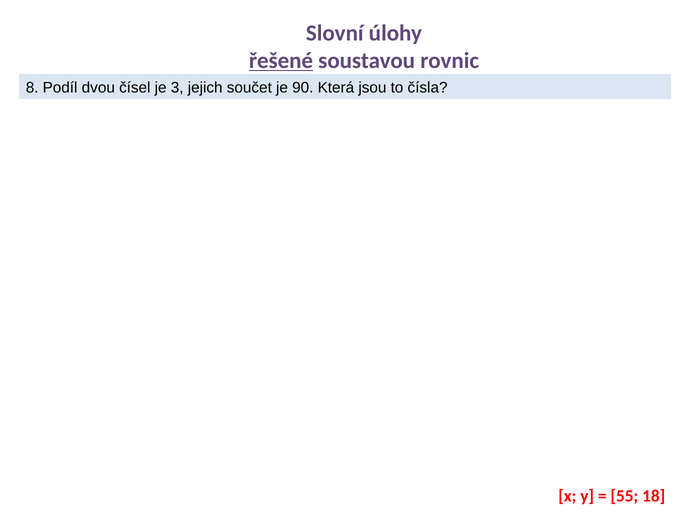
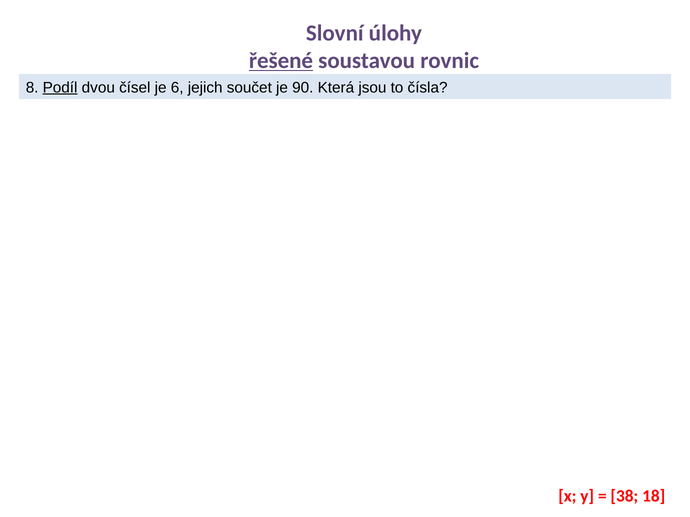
Podíl underline: none -> present
3: 3 -> 6
55: 55 -> 38
